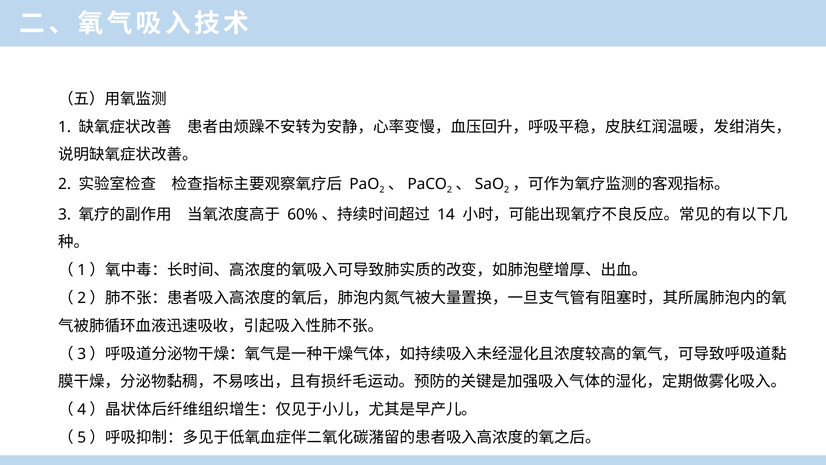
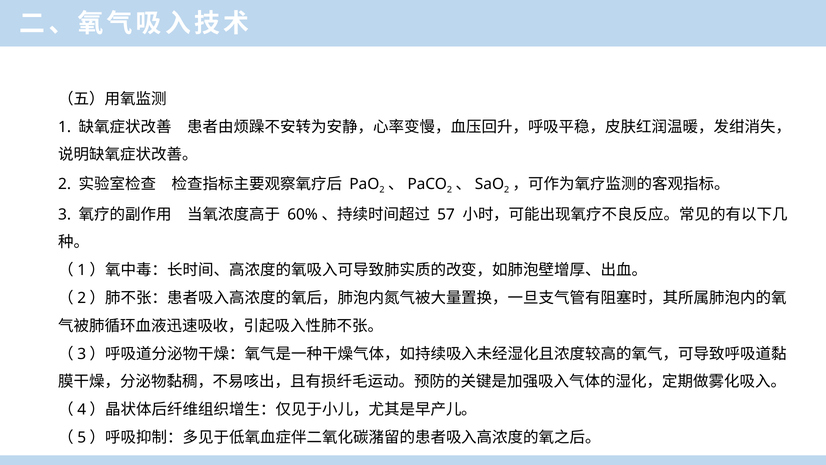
14: 14 -> 57
